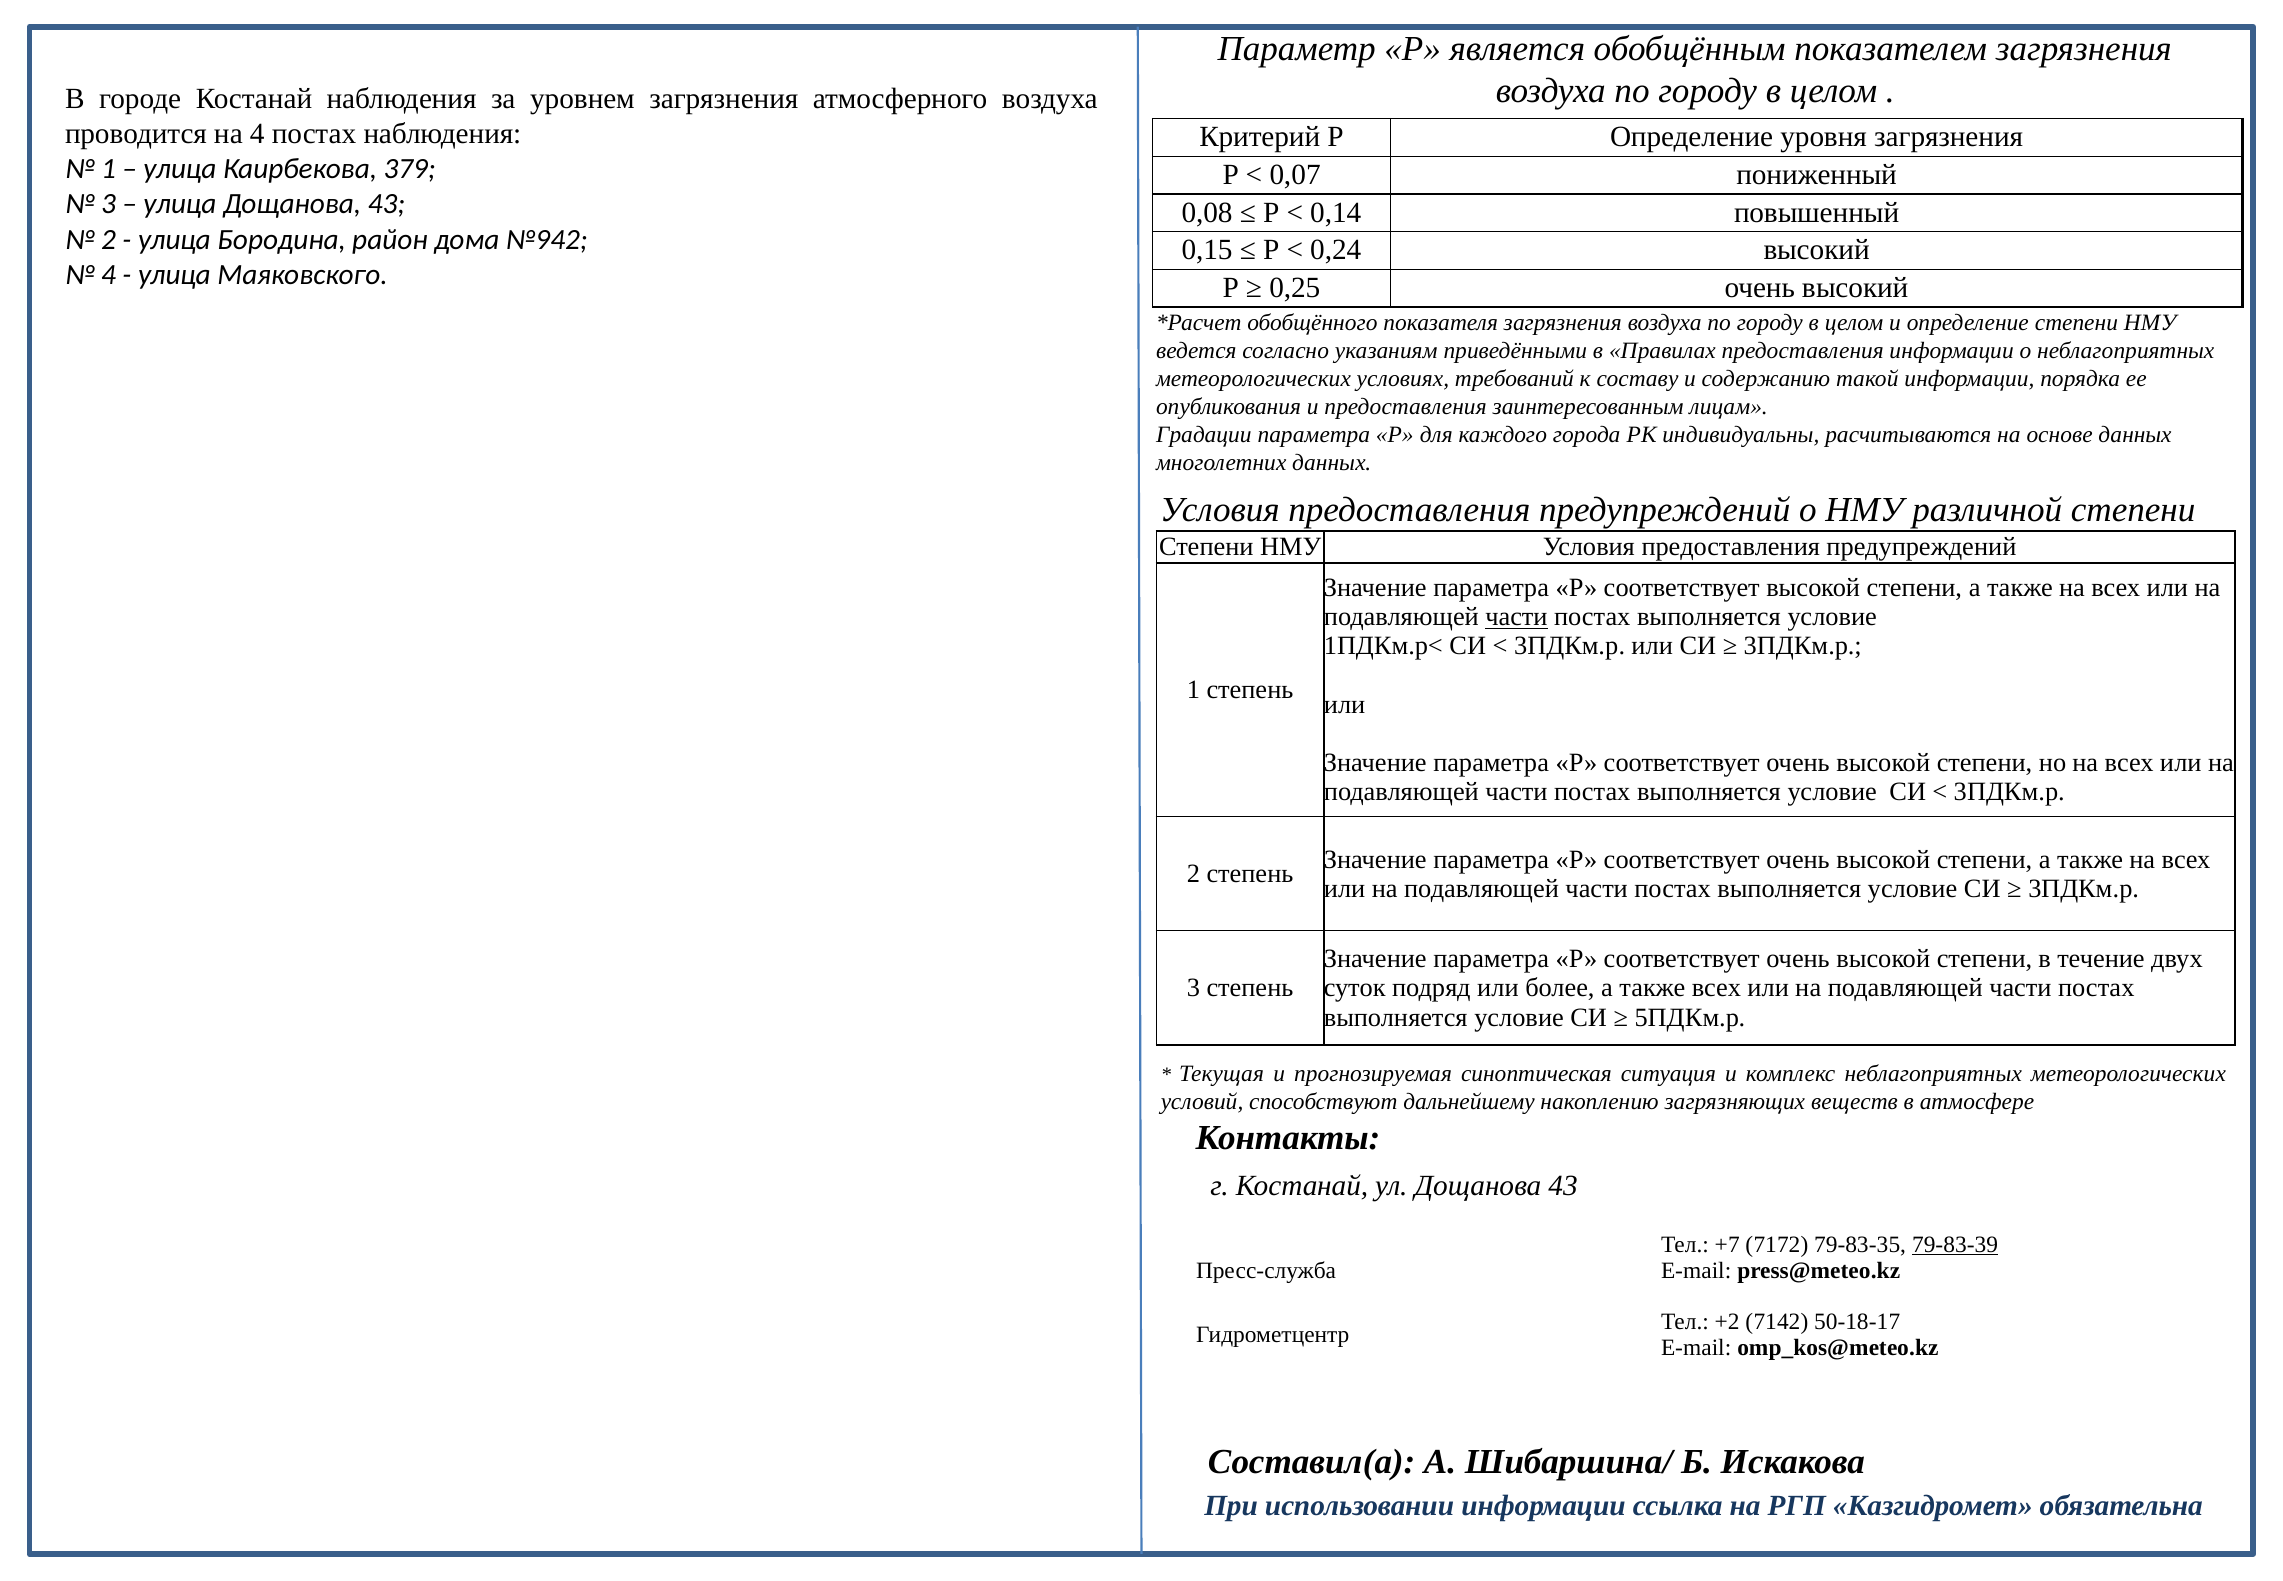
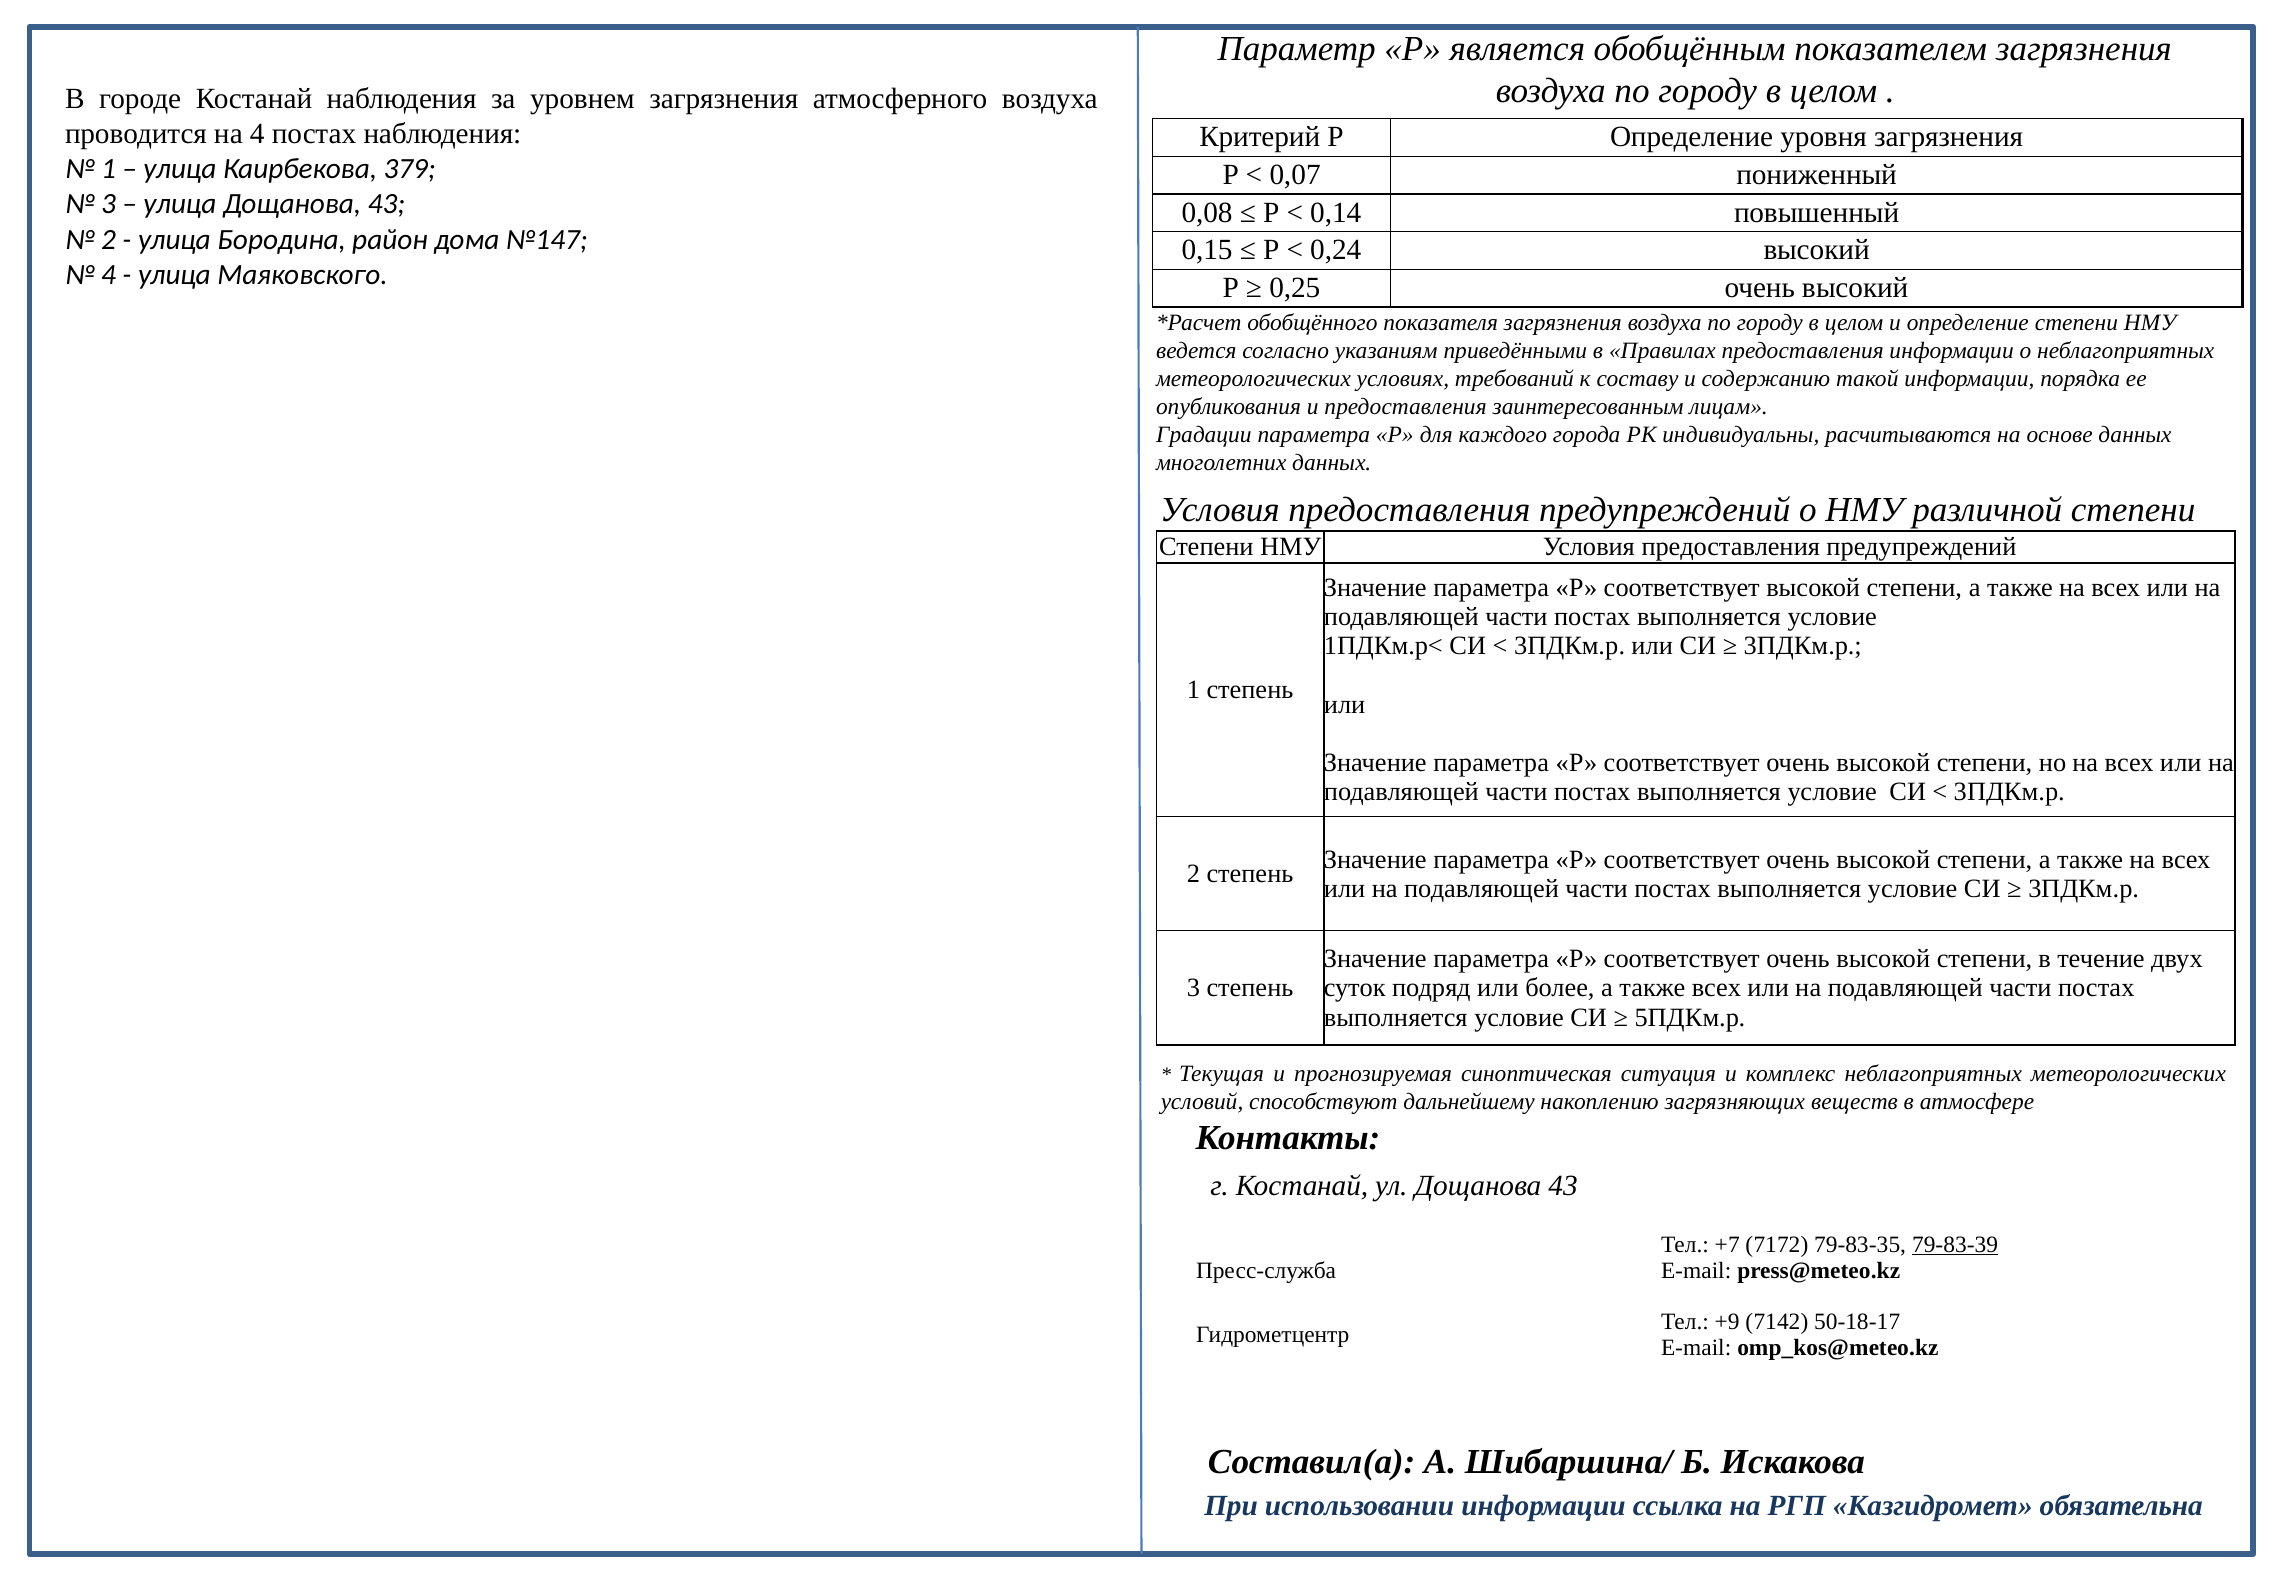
№942: №942 -> №147
части at (1516, 617) underline: present -> none
+2: +2 -> +9
